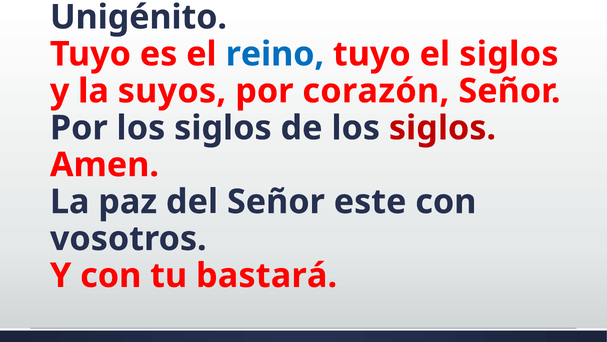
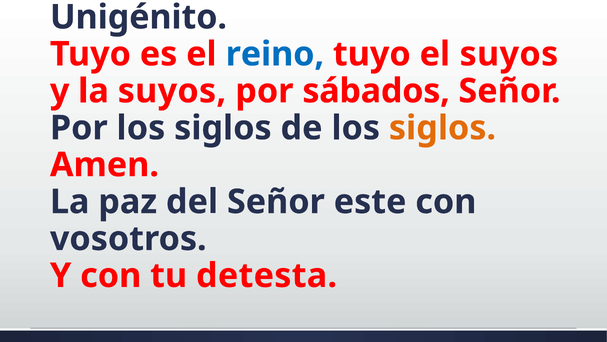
el siglos: siglos -> suyos
corazón: corazón -> sábados
siglos at (442, 128) colour: red -> orange
bastará: bastará -> detesta
